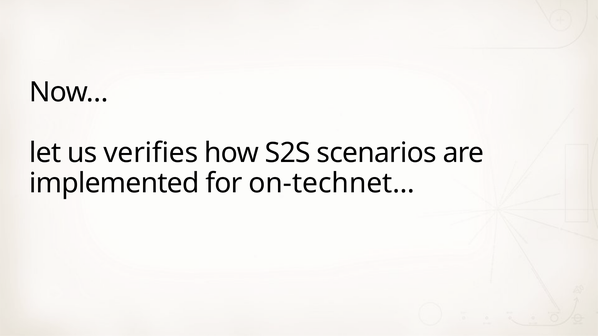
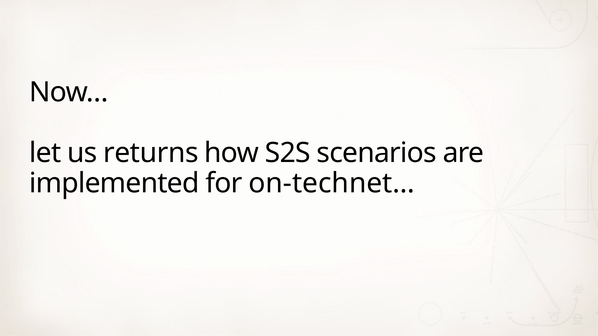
verifies: verifies -> returns
